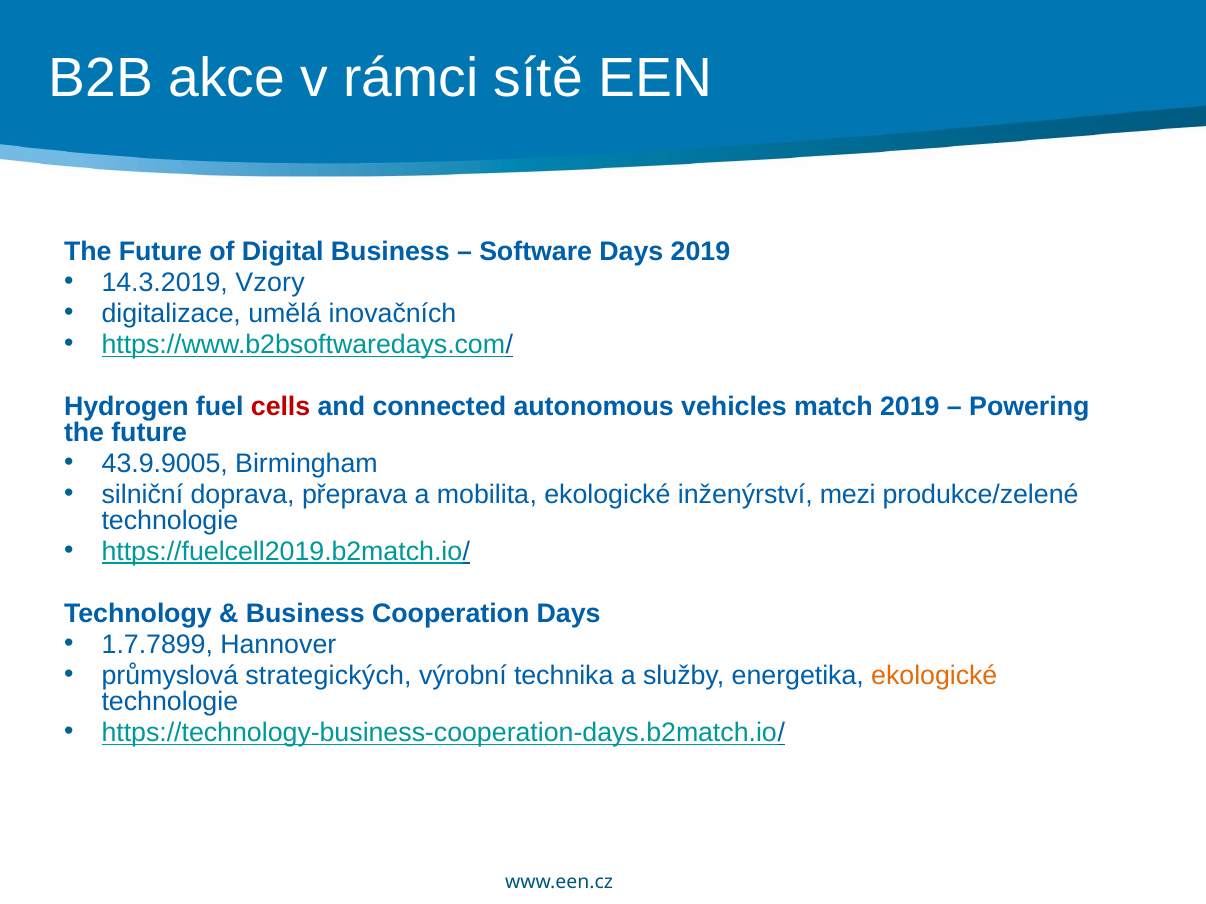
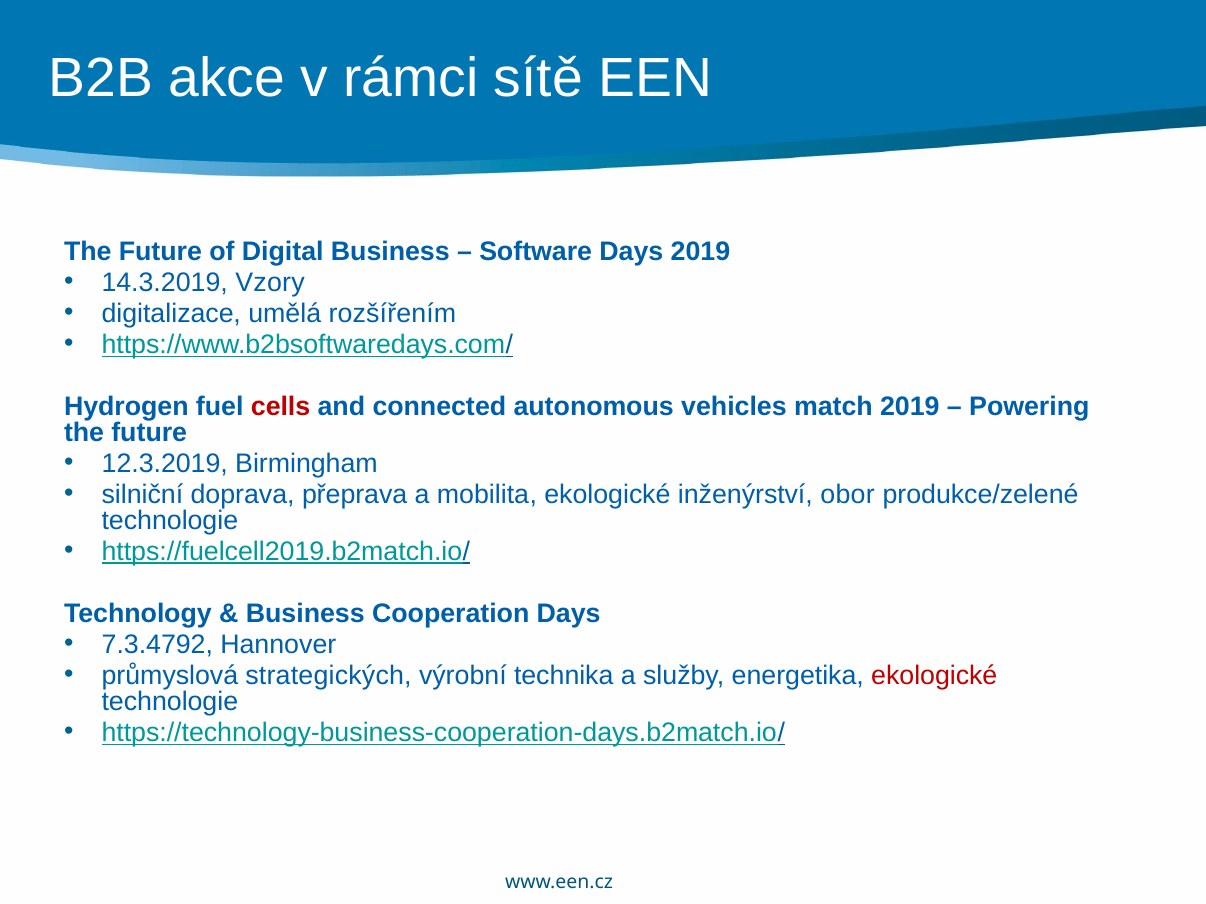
inovačních: inovačních -> rozšířením
43.9.9005: 43.9.9005 -> 12.3.2019
mezi: mezi -> obor
1.7.7899: 1.7.7899 -> 7.3.4792
ekologické at (934, 676) colour: orange -> red
